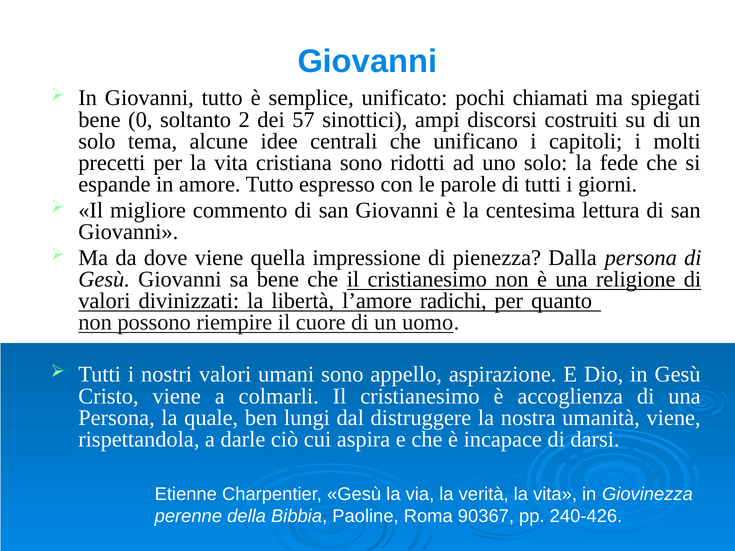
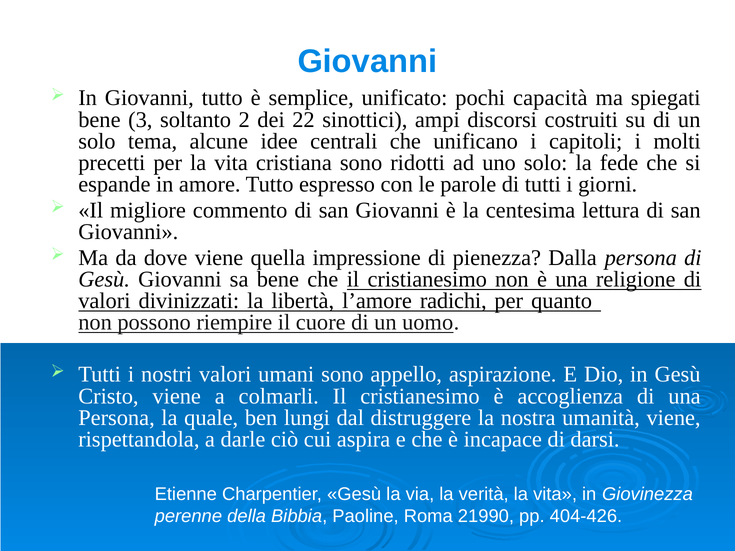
chiamati: chiamati -> capacità
0: 0 -> 3
57: 57 -> 22
90367: 90367 -> 21990
240-426: 240-426 -> 404-426
